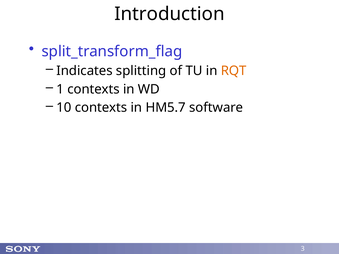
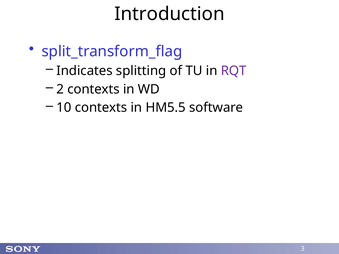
RQT colour: orange -> purple
1: 1 -> 2
HM5.7: HM5.7 -> HM5.5
